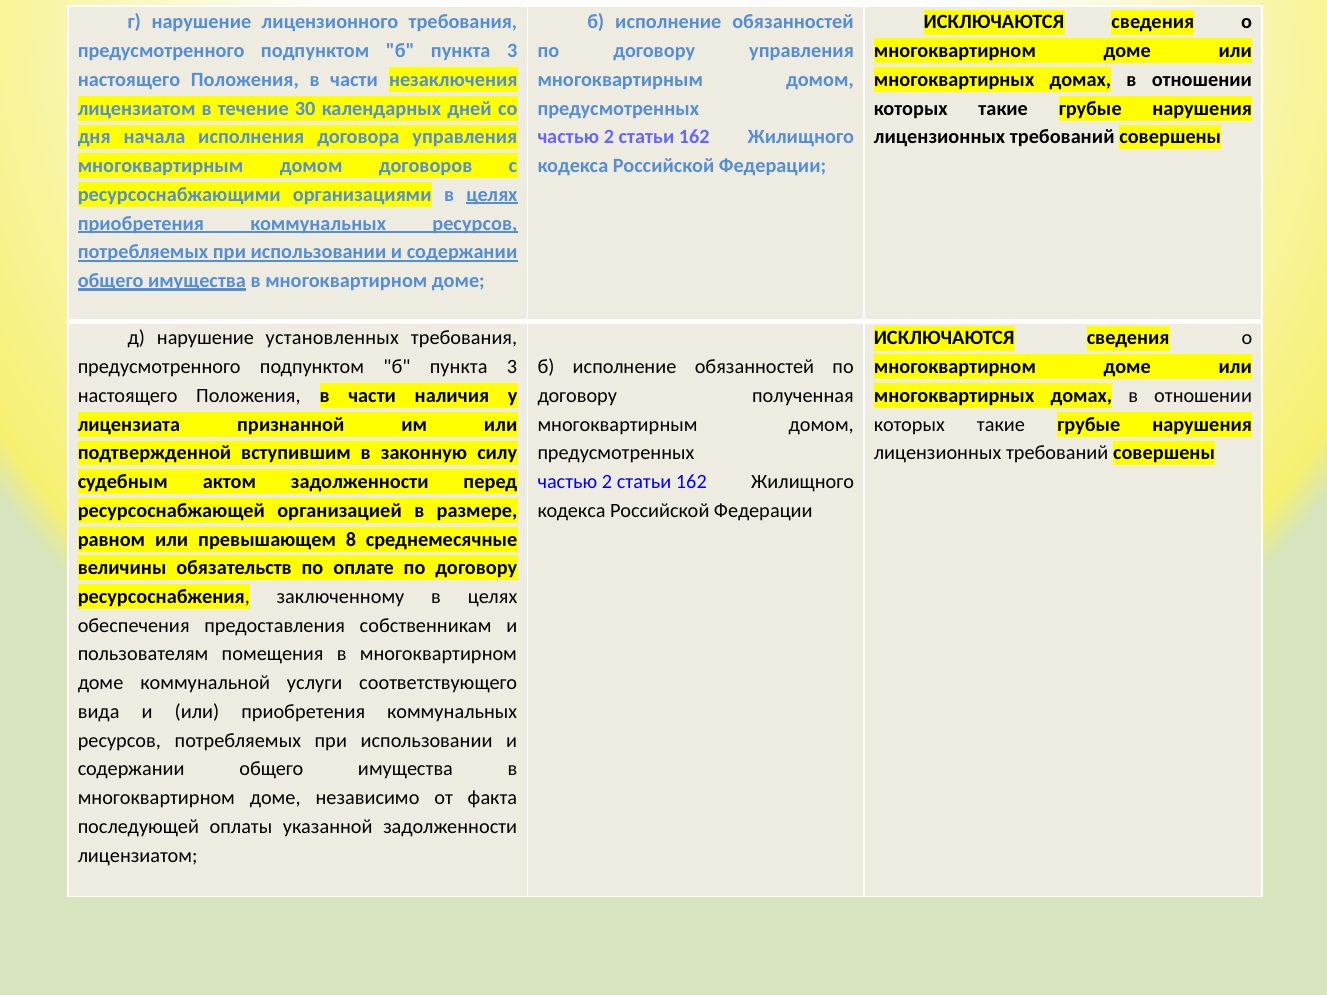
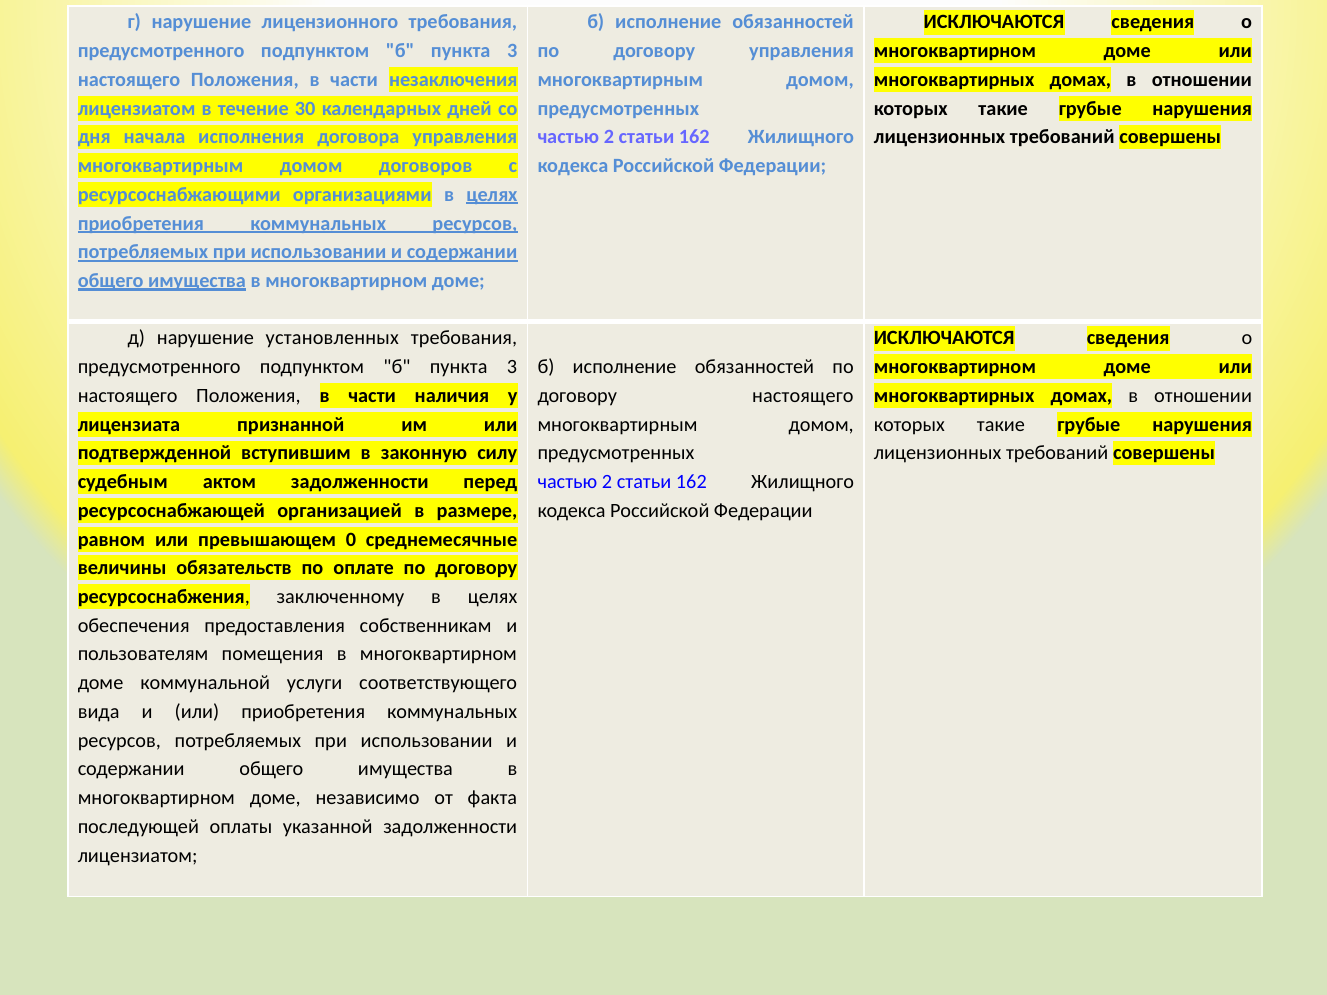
договору полученная: полученная -> настоящего
8: 8 -> 0
